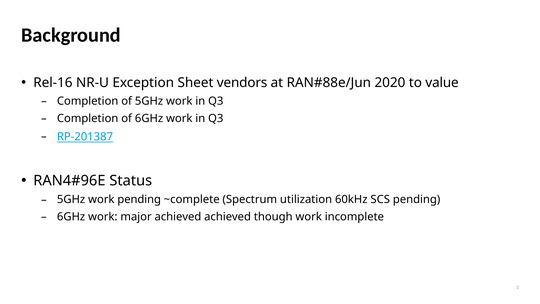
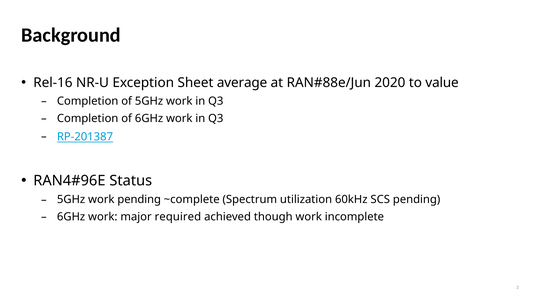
vendors: vendors -> average
major achieved: achieved -> required
